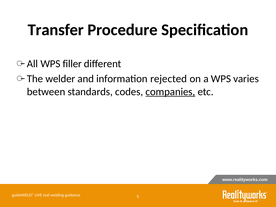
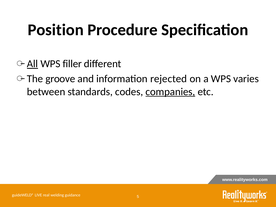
Transfer: Transfer -> Position
All underline: none -> present
welder: welder -> groove
